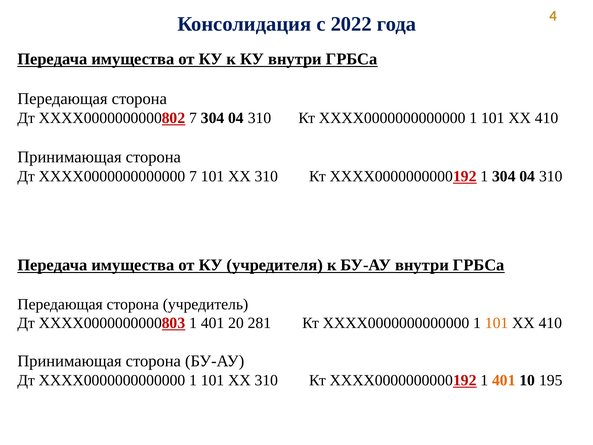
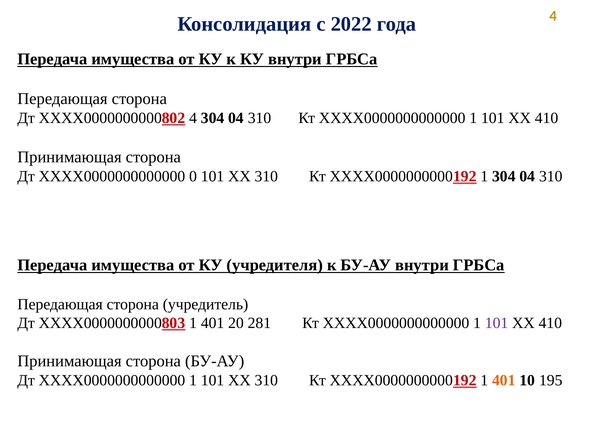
ХХХХ0000000000802 7: 7 -> 4
ХХХХ0000000000000 7: 7 -> 0
101 at (497, 323) colour: orange -> purple
